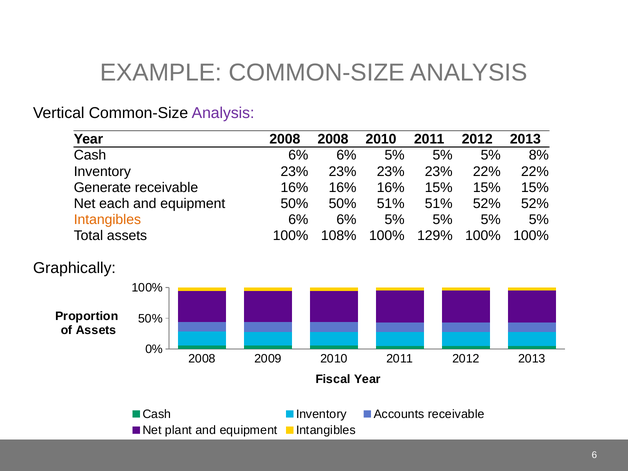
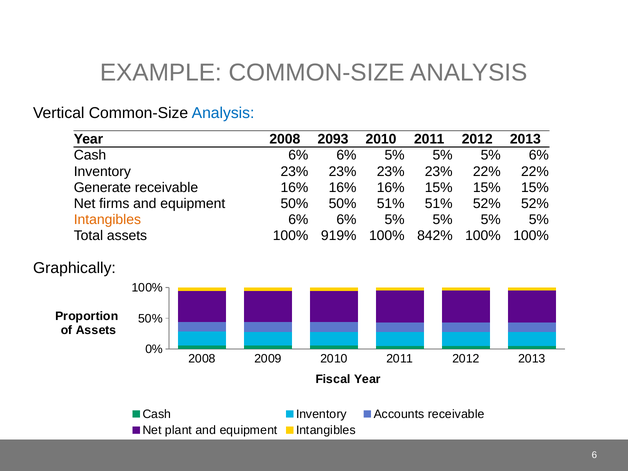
Analysis at (223, 113) colour: purple -> blue
2008 2008: 2008 -> 2093
5% 8%: 8% -> 6%
each: each -> firms
108%: 108% -> 919%
129%: 129% -> 842%
